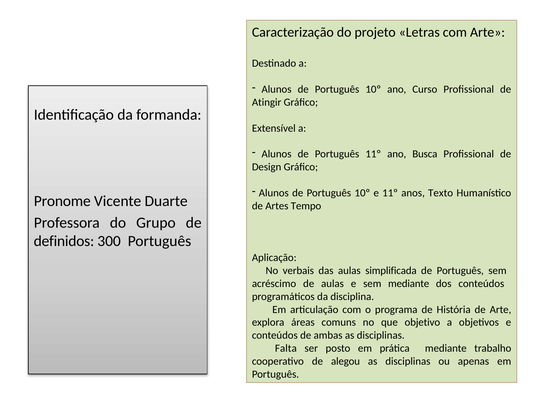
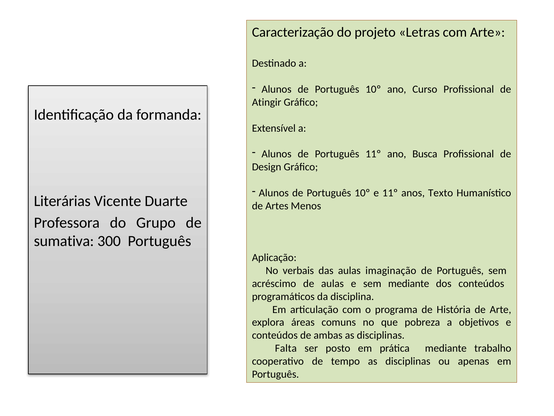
Pronome: Pronome -> Literárias
Tempo: Tempo -> Menos
definidos: definidos -> sumativa
simplificada: simplificada -> imaginação
objetivo: objetivo -> pobreza
alegou: alegou -> tempo
